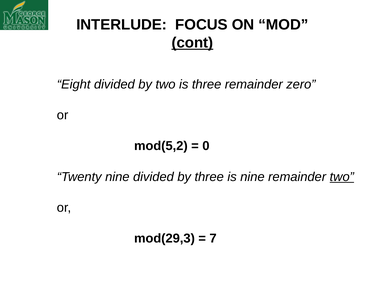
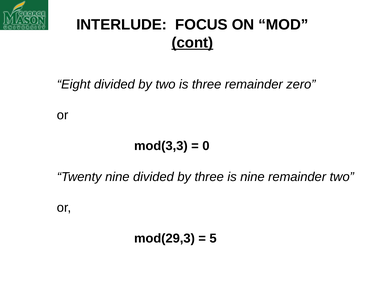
mod(5,2: mod(5,2 -> mod(3,3
two at (342, 177) underline: present -> none
7: 7 -> 5
